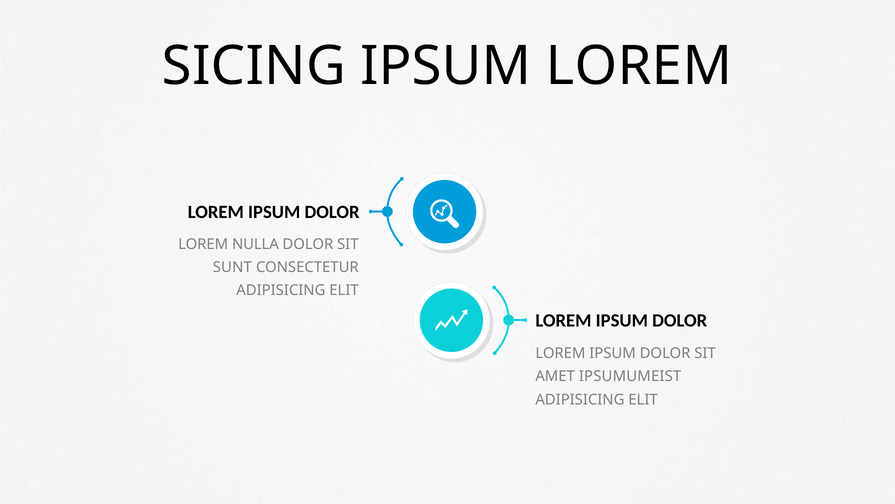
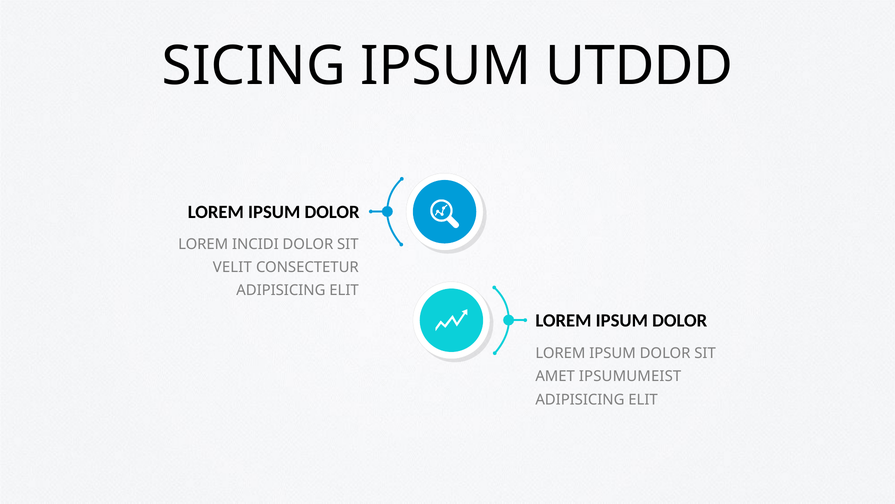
IPSUM LOREM: LOREM -> UTDDD
NULLA: NULLA -> INCIDI
SUNT: SUNT -> VELIT
